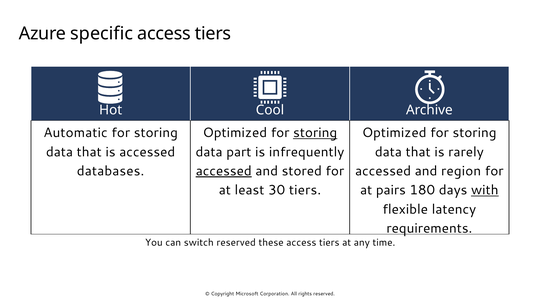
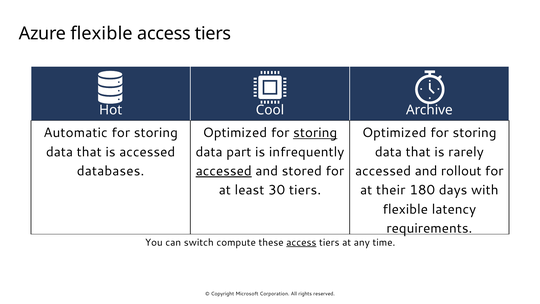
Azure specific: specific -> flexible
region: region -> rollout
pairs: pairs -> their
with underline: present -> none
switch reserved: reserved -> compute
access at (301, 242) underline: none -> present
